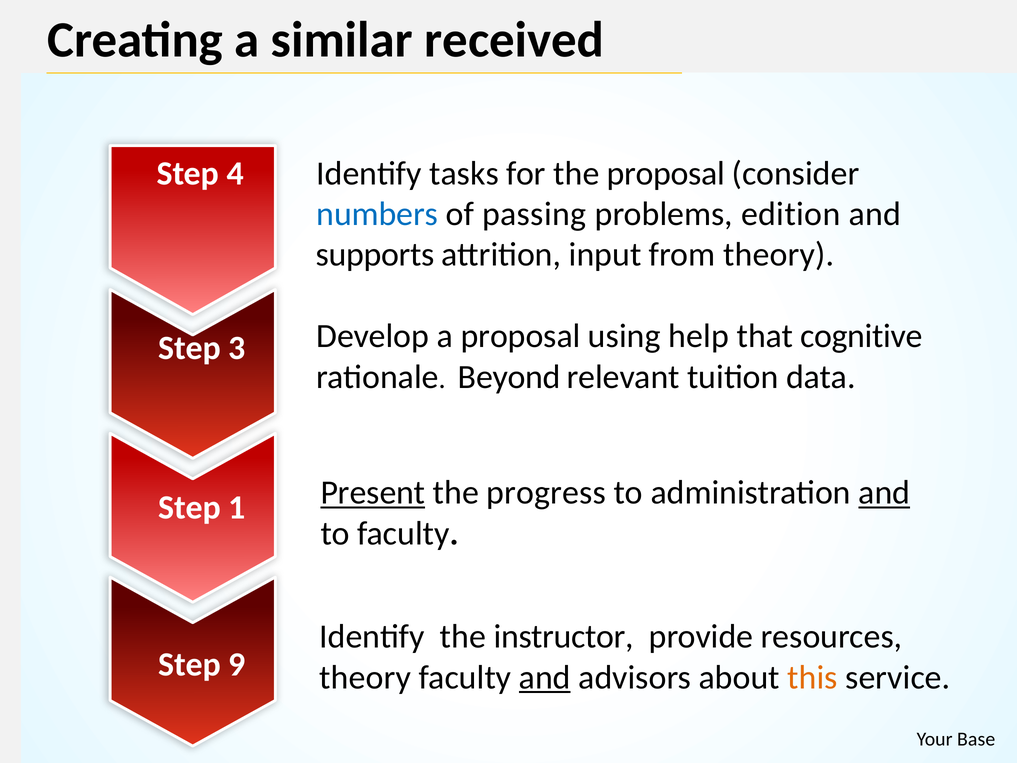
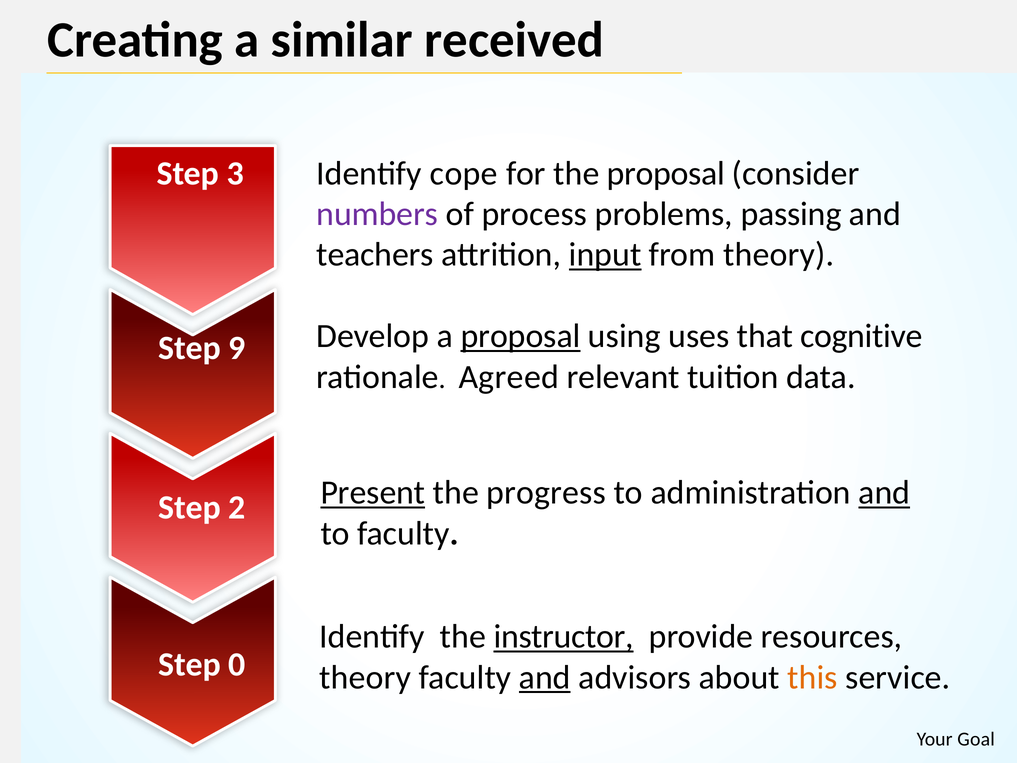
4: 4 -> 3
tasks: tasks -> cope
numbers colour: blue -> purple
passing: passing -> process
edition: edition -> passing
supports: supports -> teachers
input underline: none -> present
proposal at (521, 336) underline: none -> present
help: help -> uses
3: 3 -> 9
Beyond: Beyond -> Agreed
1: 1 -> 2
instructor underline: none -> present
9: 9 -> 0
Base: Base -> Goal
